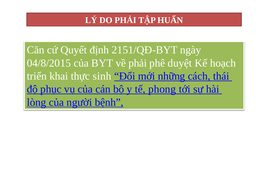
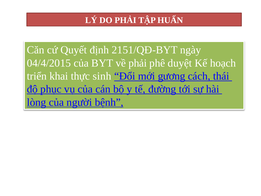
04/8/2015: 04/8/2015 -> 04/4/2015
những: những -> gương
phong: phong -> đường
